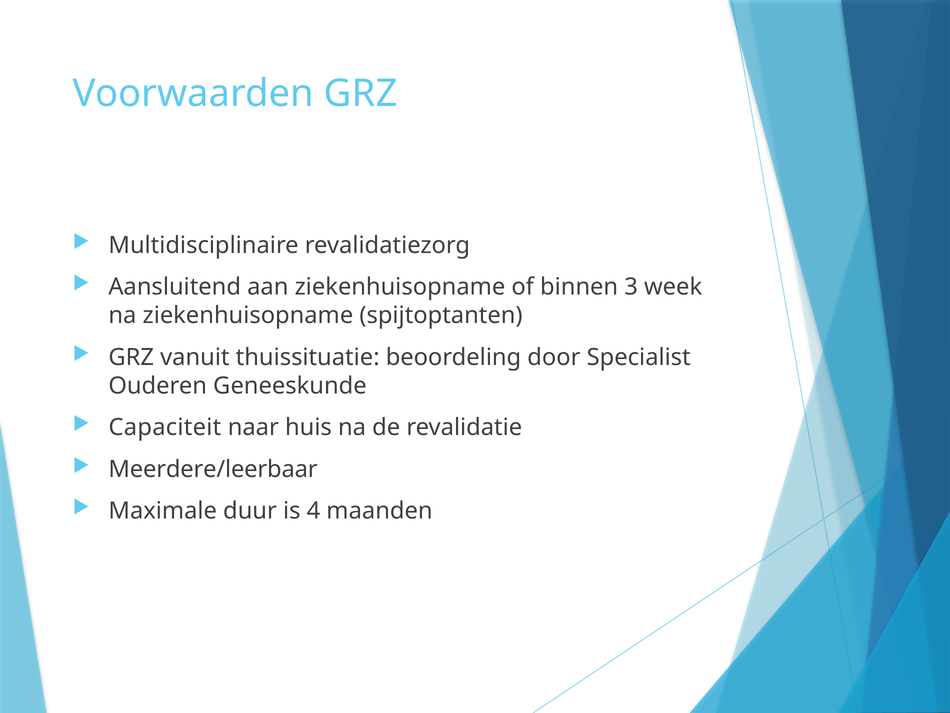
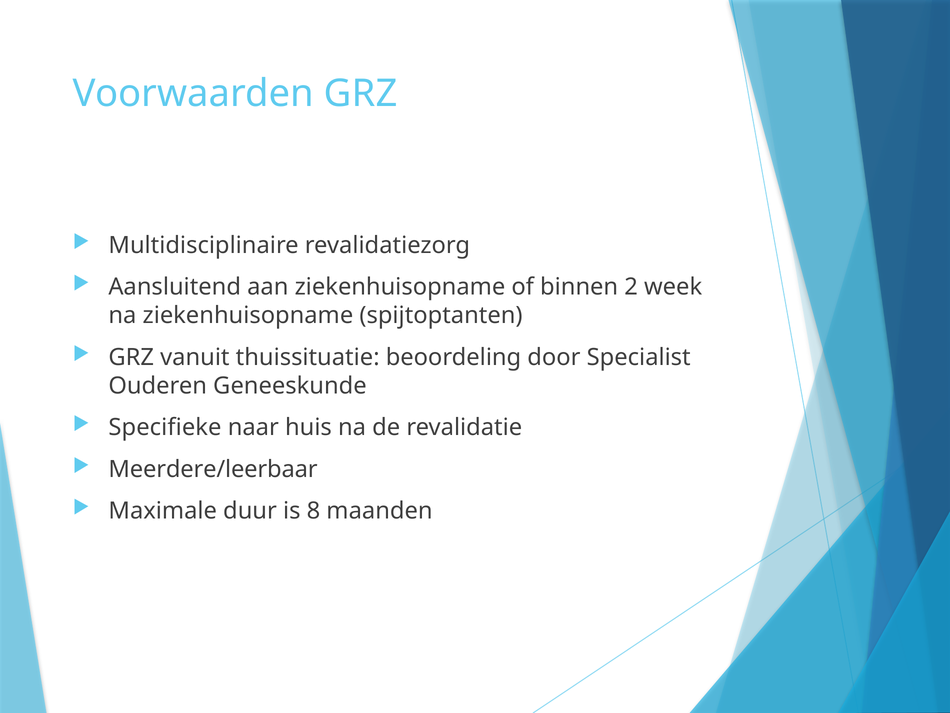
3: 3 -> 2
Capaciteit: Capaciteit -> Specifieke
4: 4 -> 8
